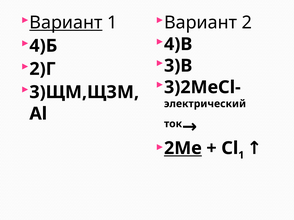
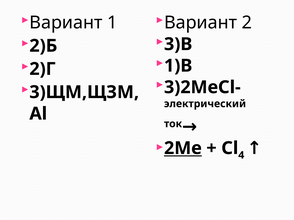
Вариант at (66, 23) underline: present -> none
4)В: 4)В -> 3)В
4)Б: 4)Б -> 2)Б
3)В: 3)В -> 1)В
1 at (241, 155): 1 -> 4
